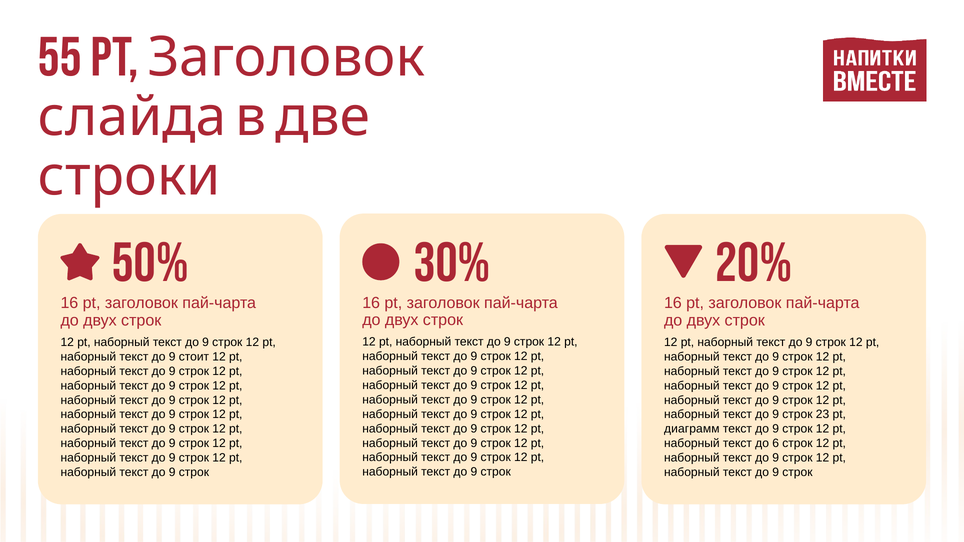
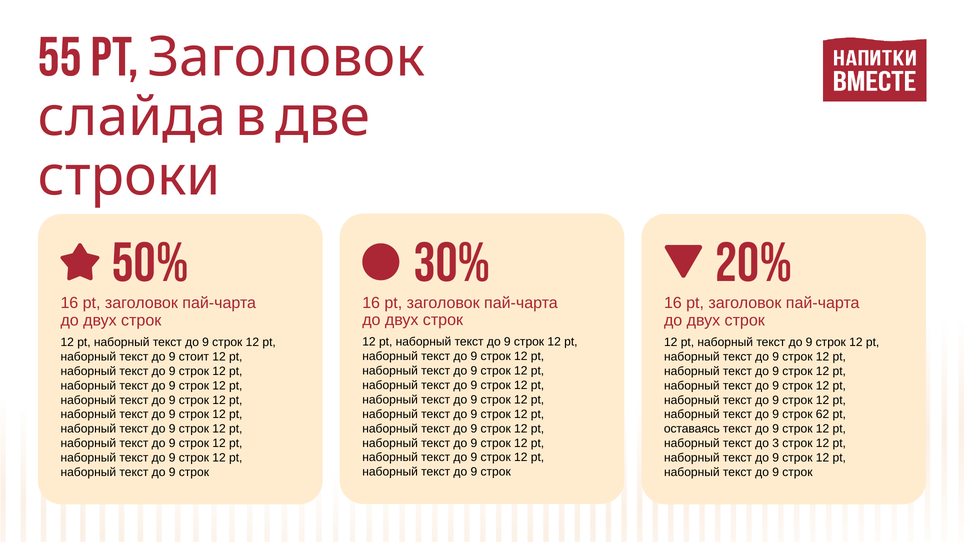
23: 23 -> 62
диаграмм: диаграмм -> оставаясь
6: 6 -> 3
